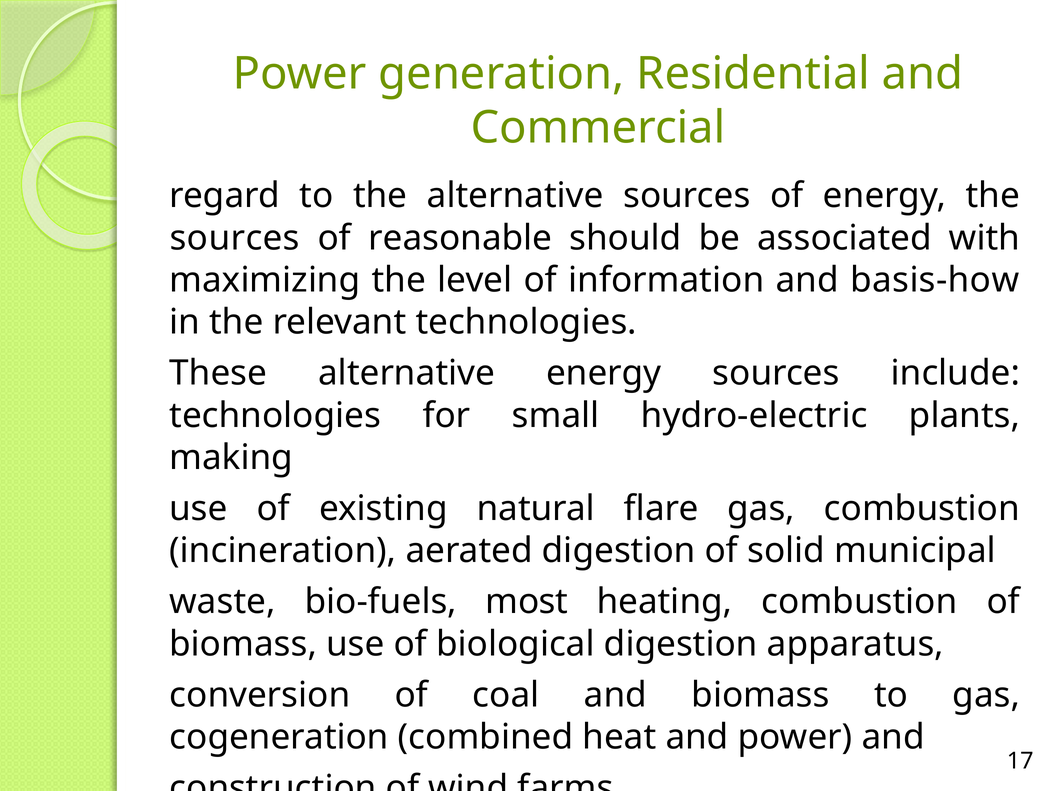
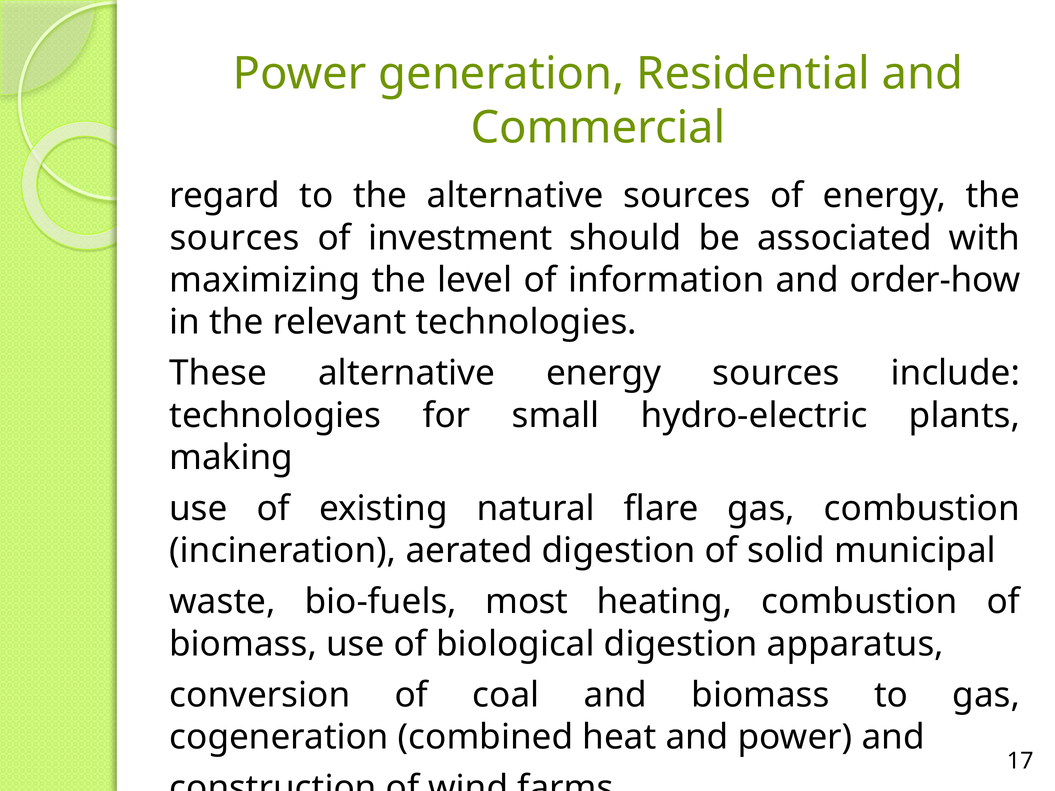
reasonable: reasonable -> investment
basis-how: basis-how -> order-how
